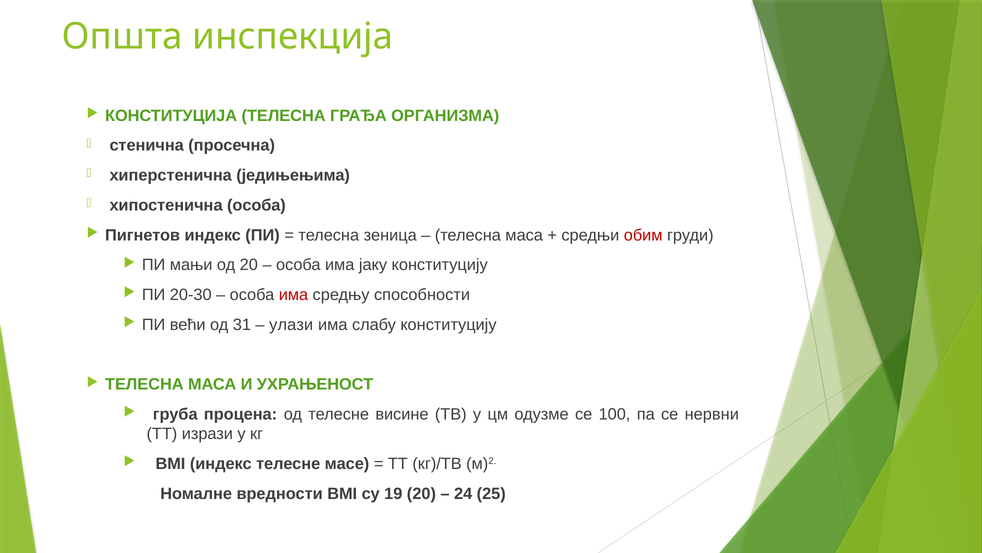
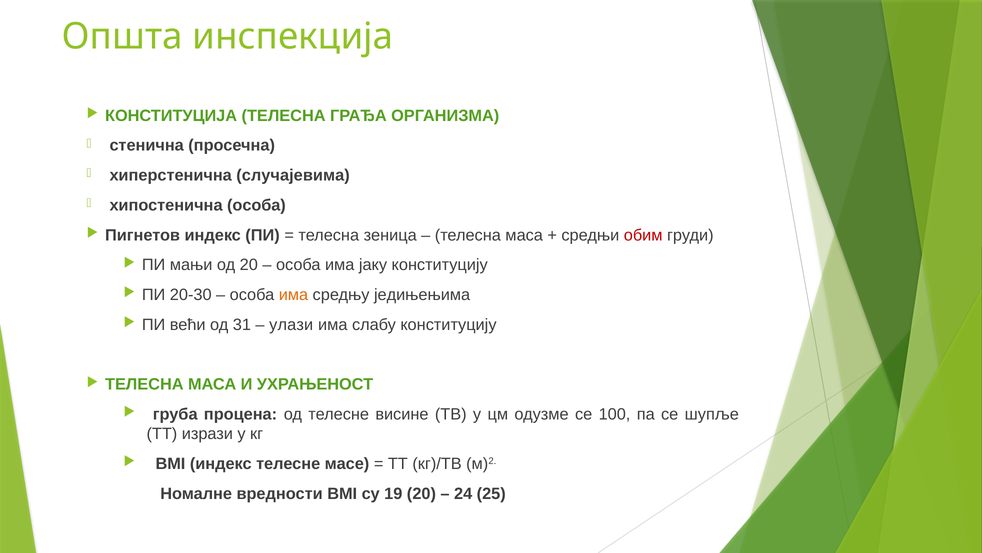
једињењима: једињењима -> случајевима
има at (293, 295) colour: red -> orange
способности: способности -> једињењима
нервни: нервни -> шупље
